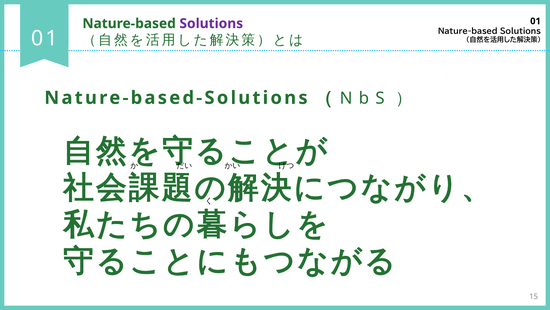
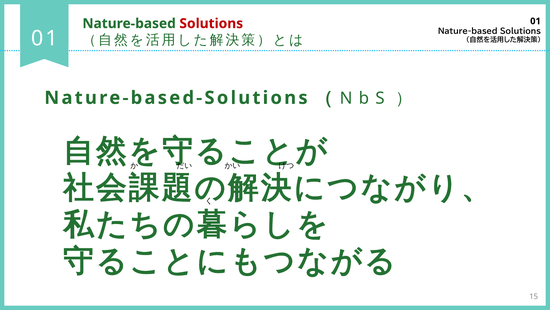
Solutions at (211, 23) colour: purple -> red
